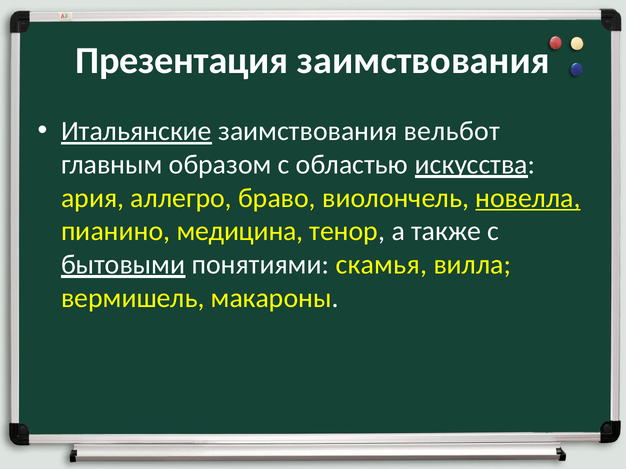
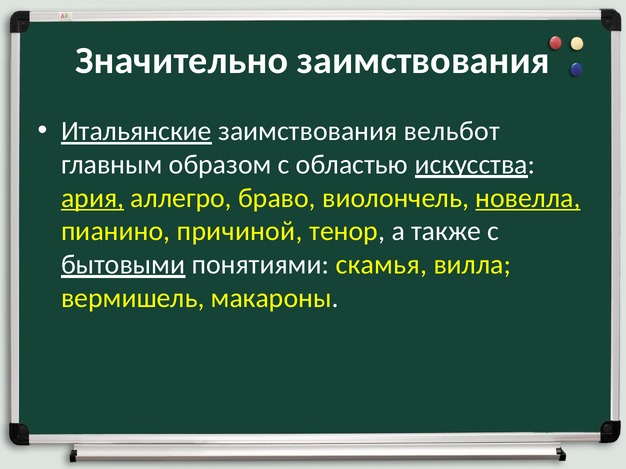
Презентация: Презентация -> Значительно
ария underline: none -> present
медицина: медицина -> причиной
